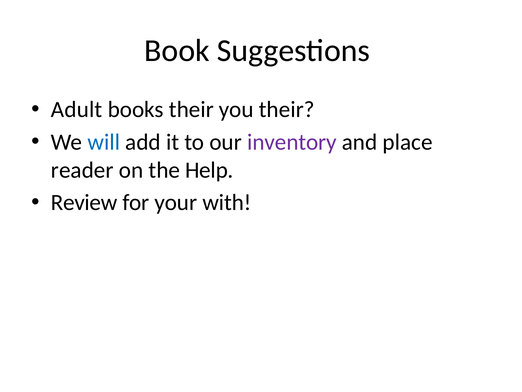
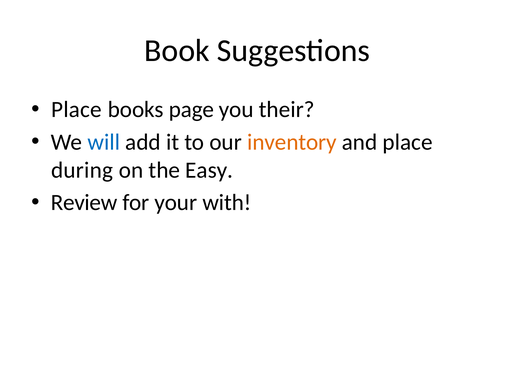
Adult at (77, 110): Adult -> Place
books their: their -> page
inventory colour: purple -> orange
reader: reader -> during
Help: Help -> Easy
